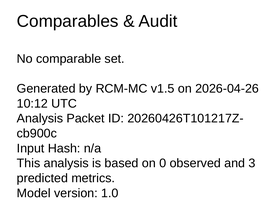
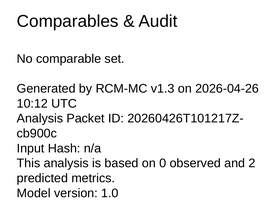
v1.5: v1.5 -> v1.3
3: 3 -> 2
